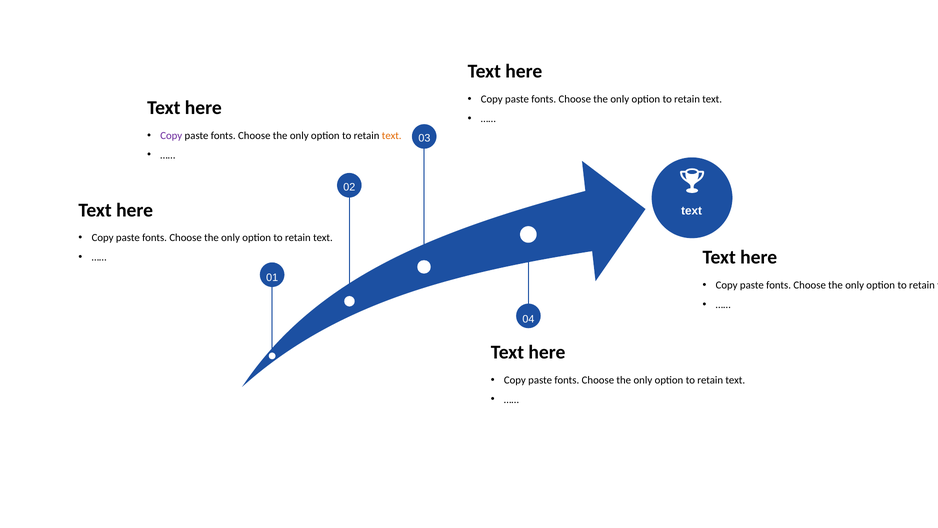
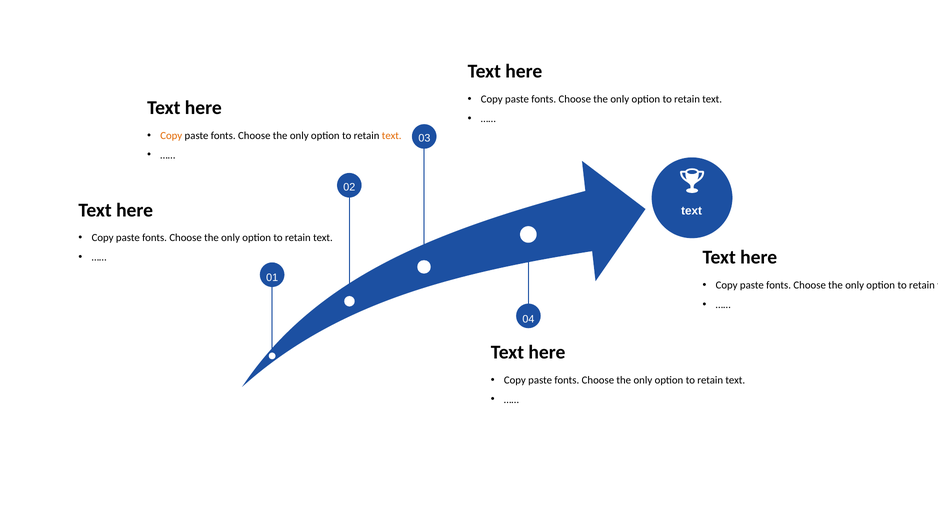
Copy at (171, 136) colour: purple -> orange
